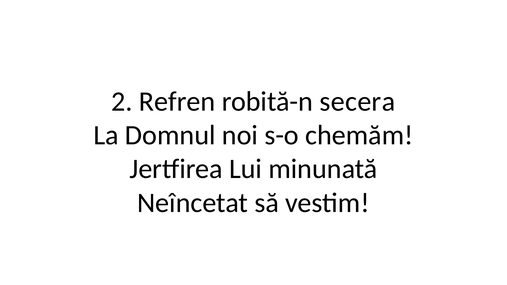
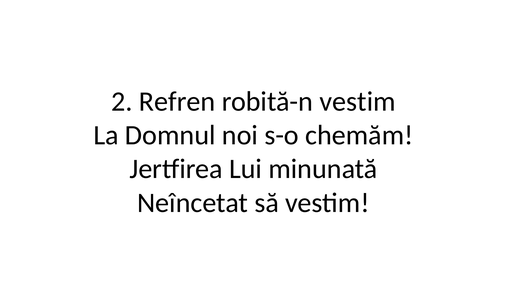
robită-n secera: secera -> vestim
